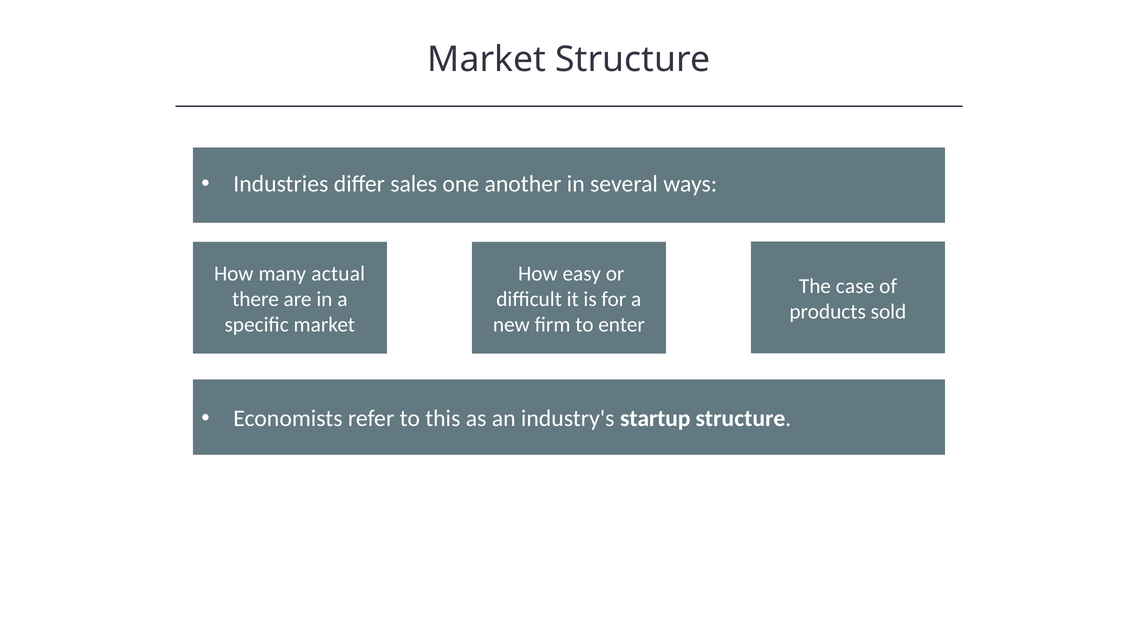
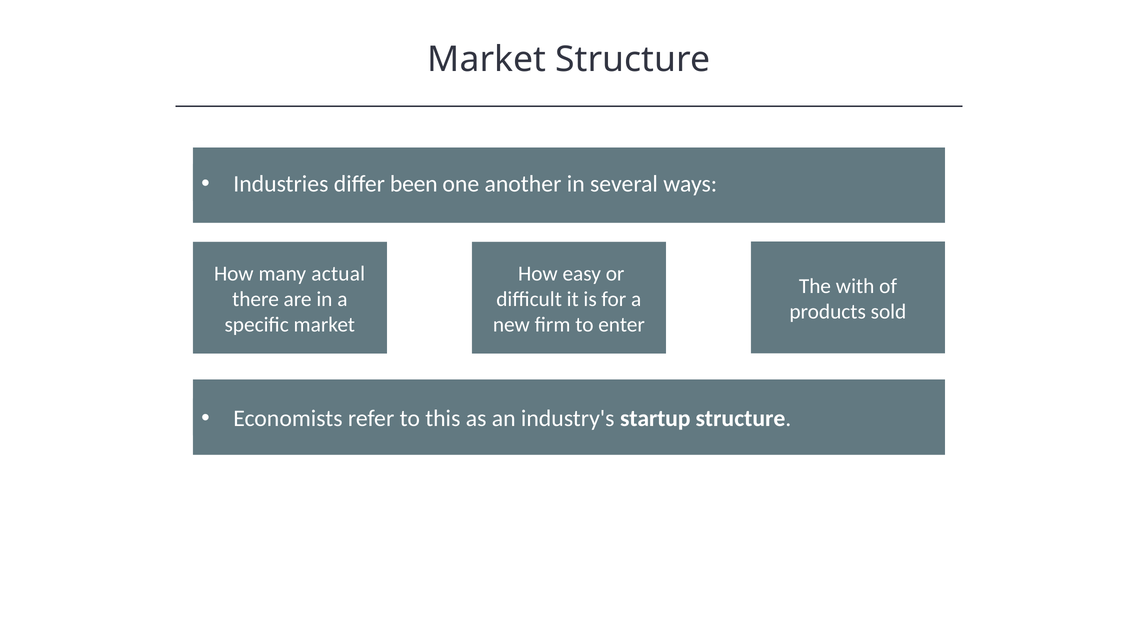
sales: sales -> been
case: case -> with
